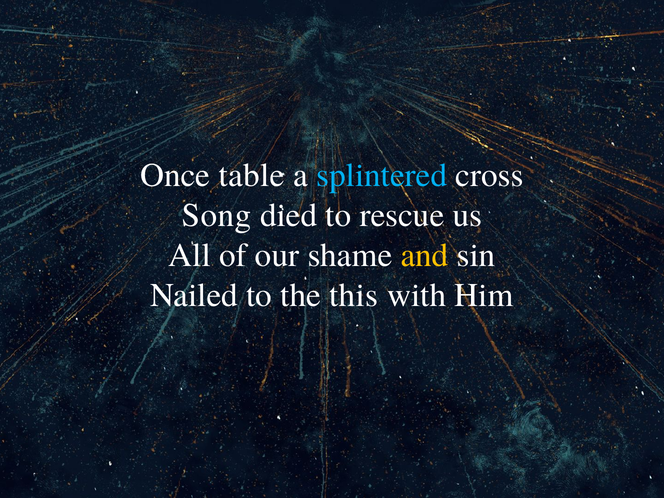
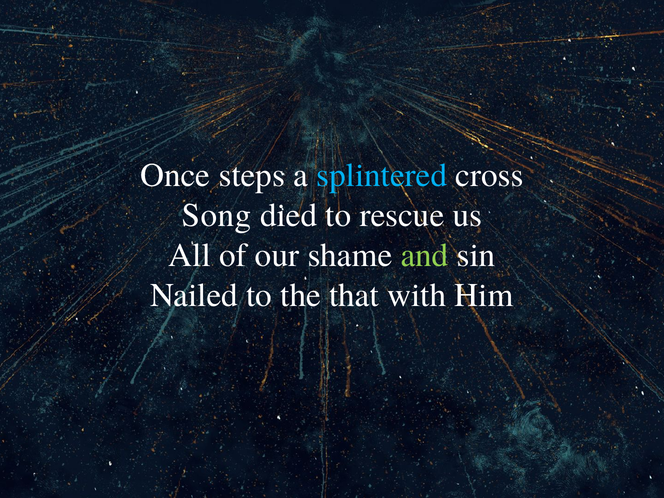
table: table -> steps
and colour: yellow -> light green
this: this -> that
